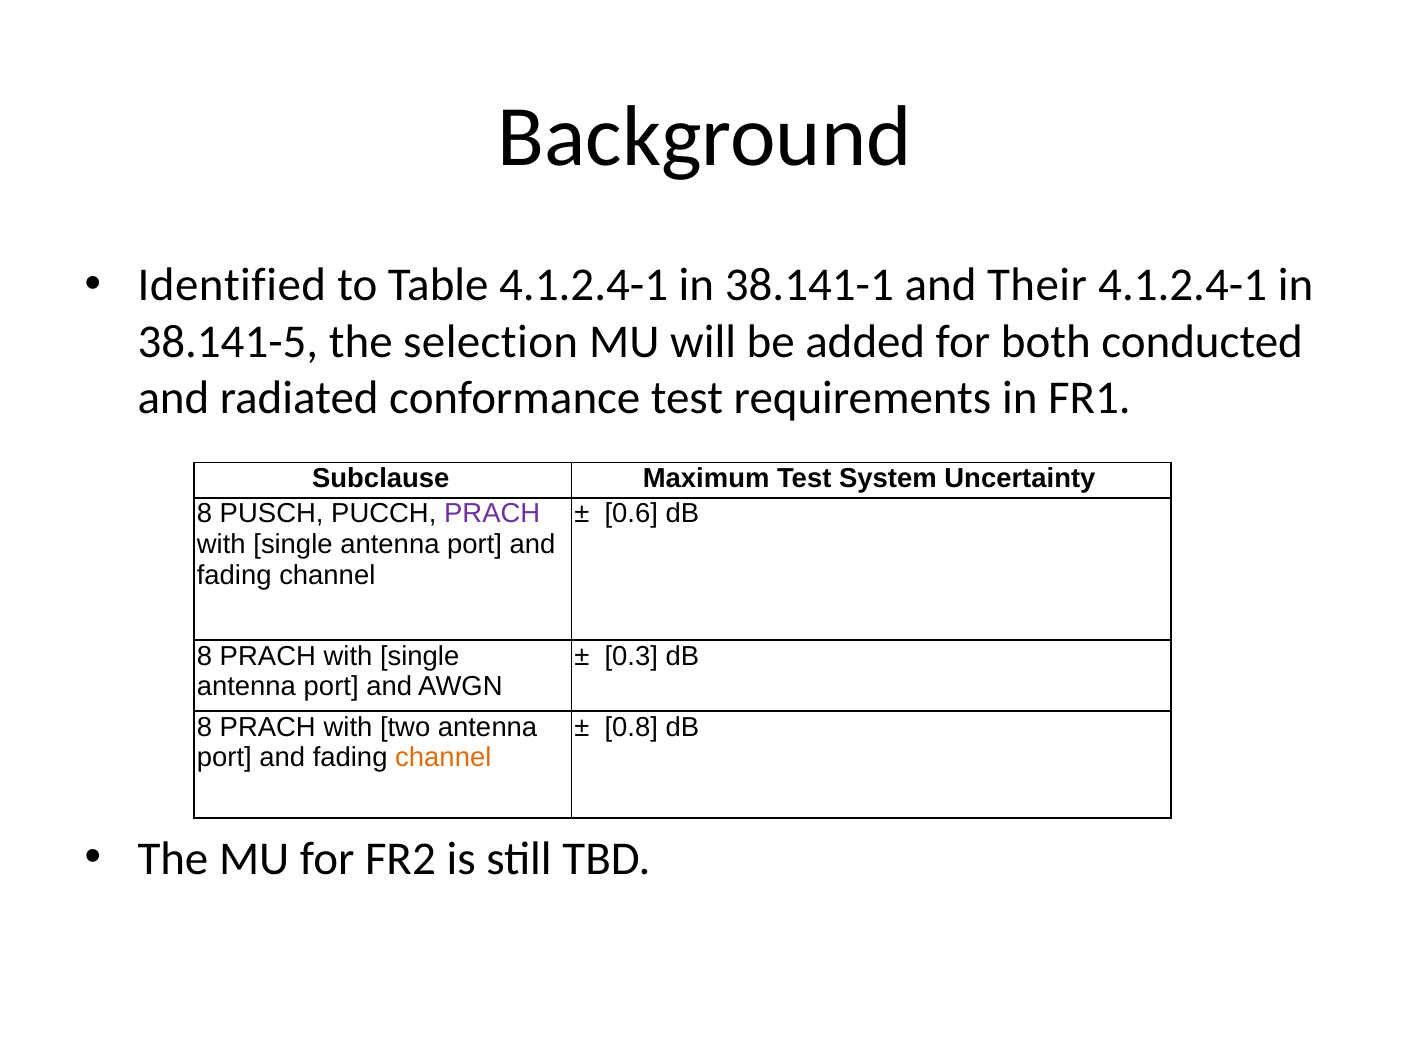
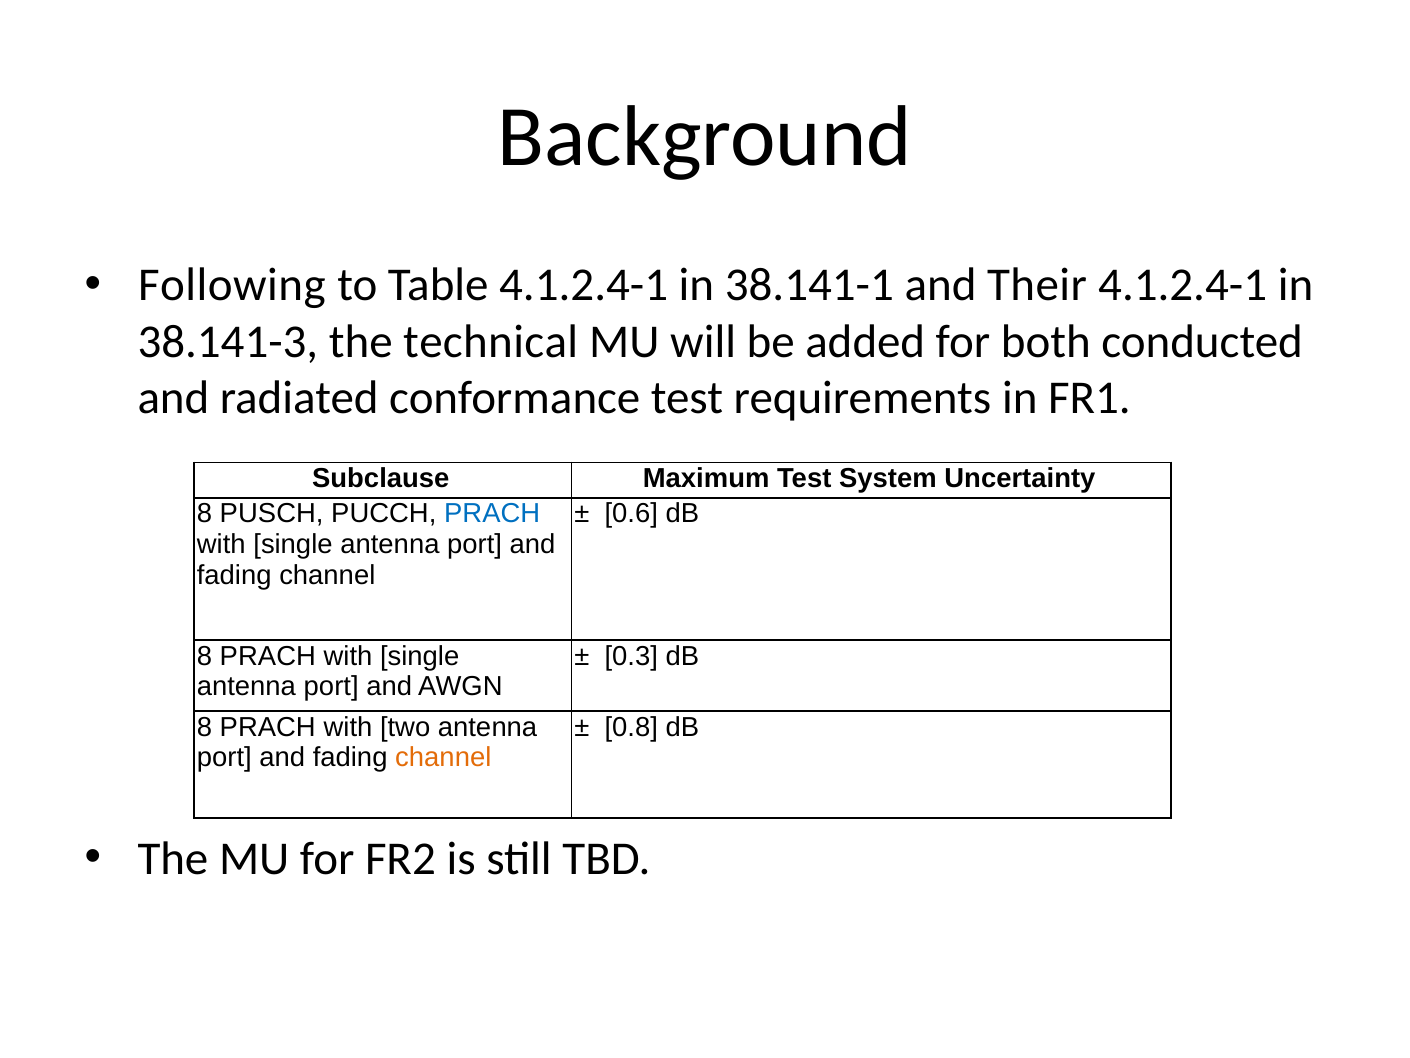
Identified: Identified -> Following
38.141-5: 38.141-5 -> 38.141-3
selection: selection -> technical
PRACH at (492, 514) colour: purple -> blue
